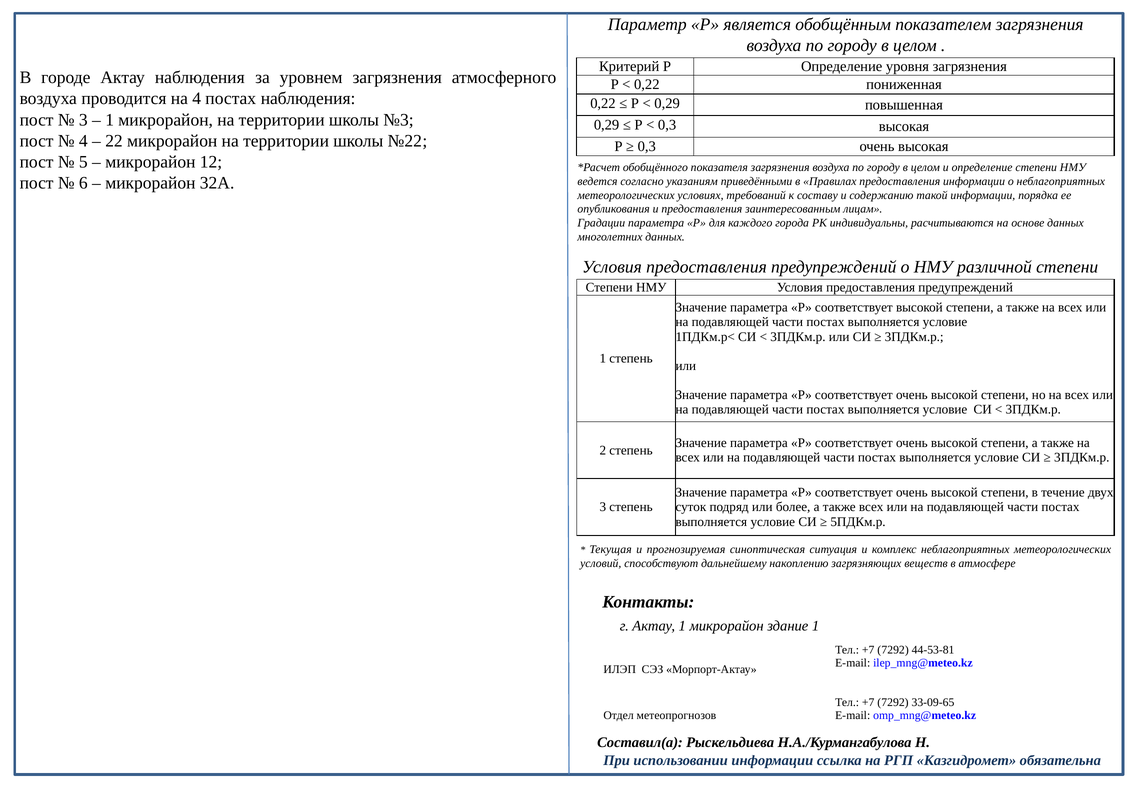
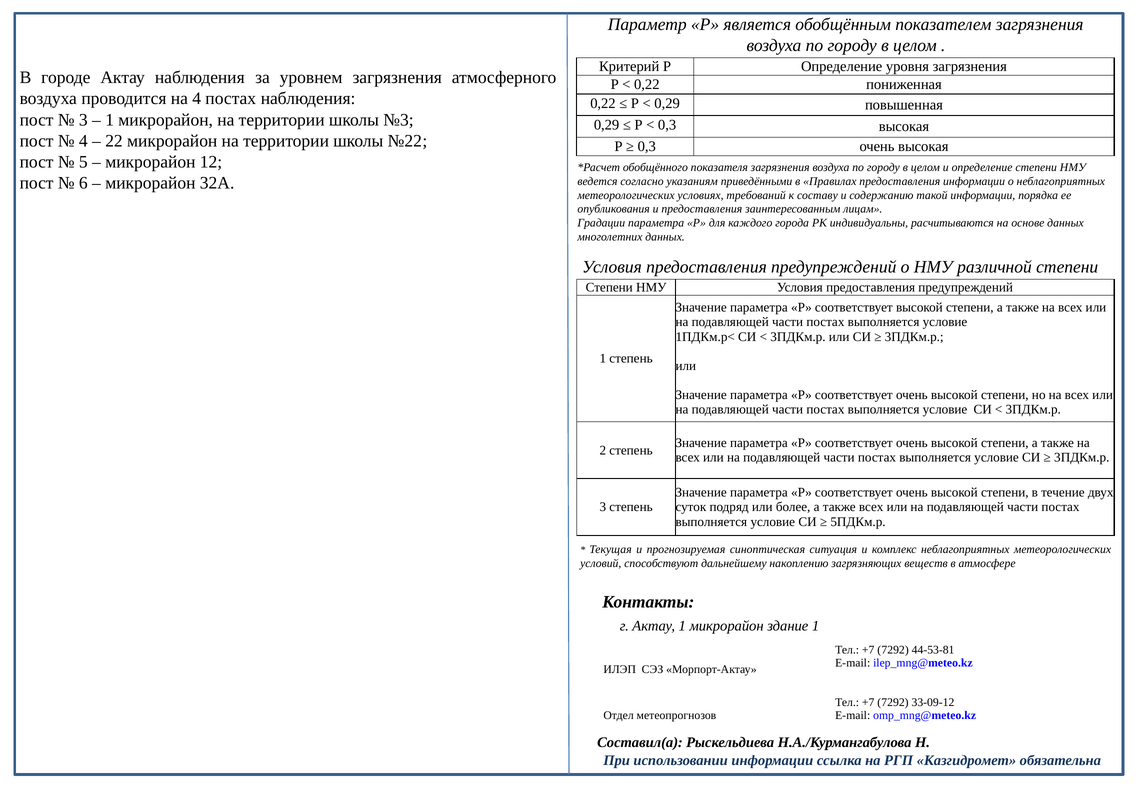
33-09-65: 33-09-65 -> 33-09-12
